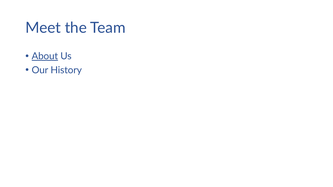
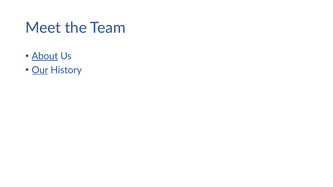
Our underline: none -> present
